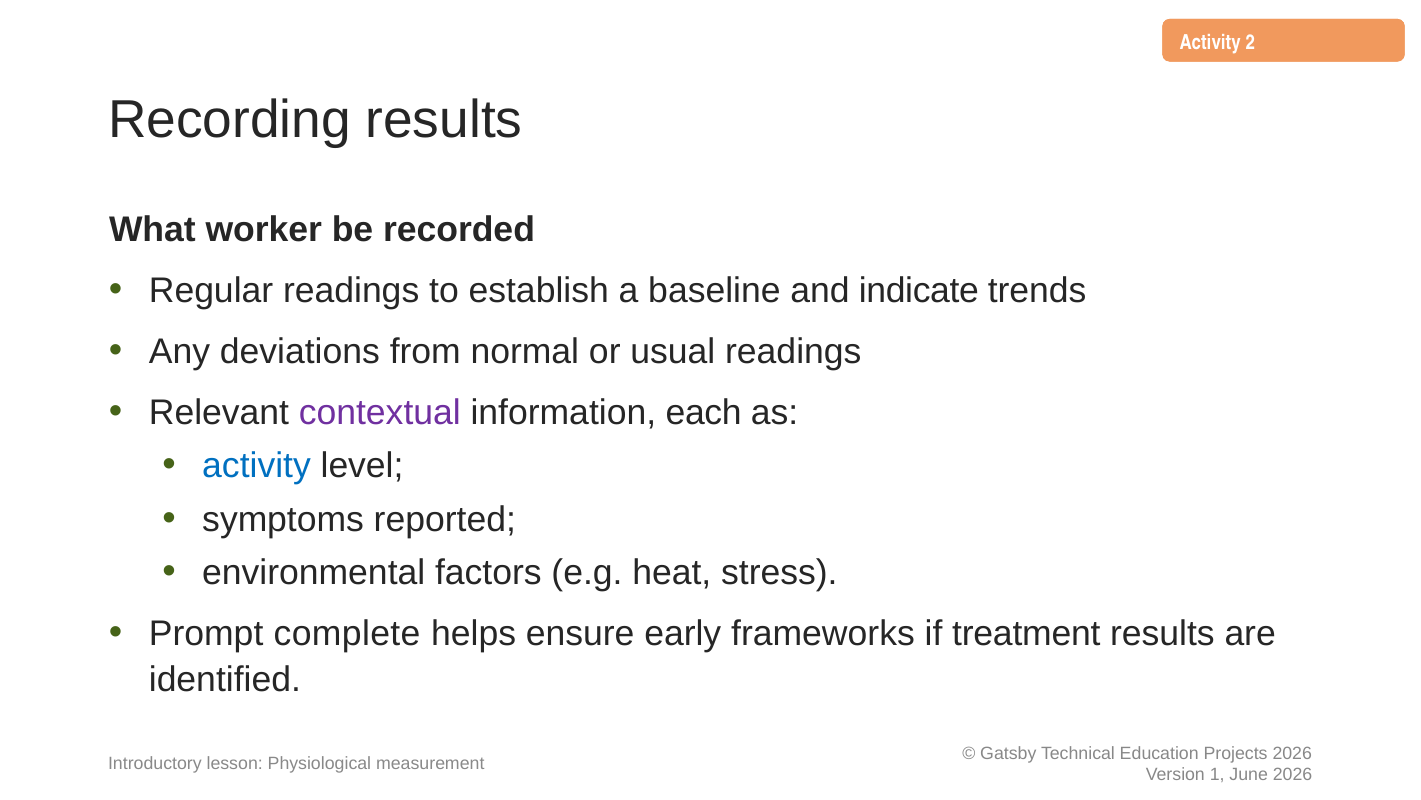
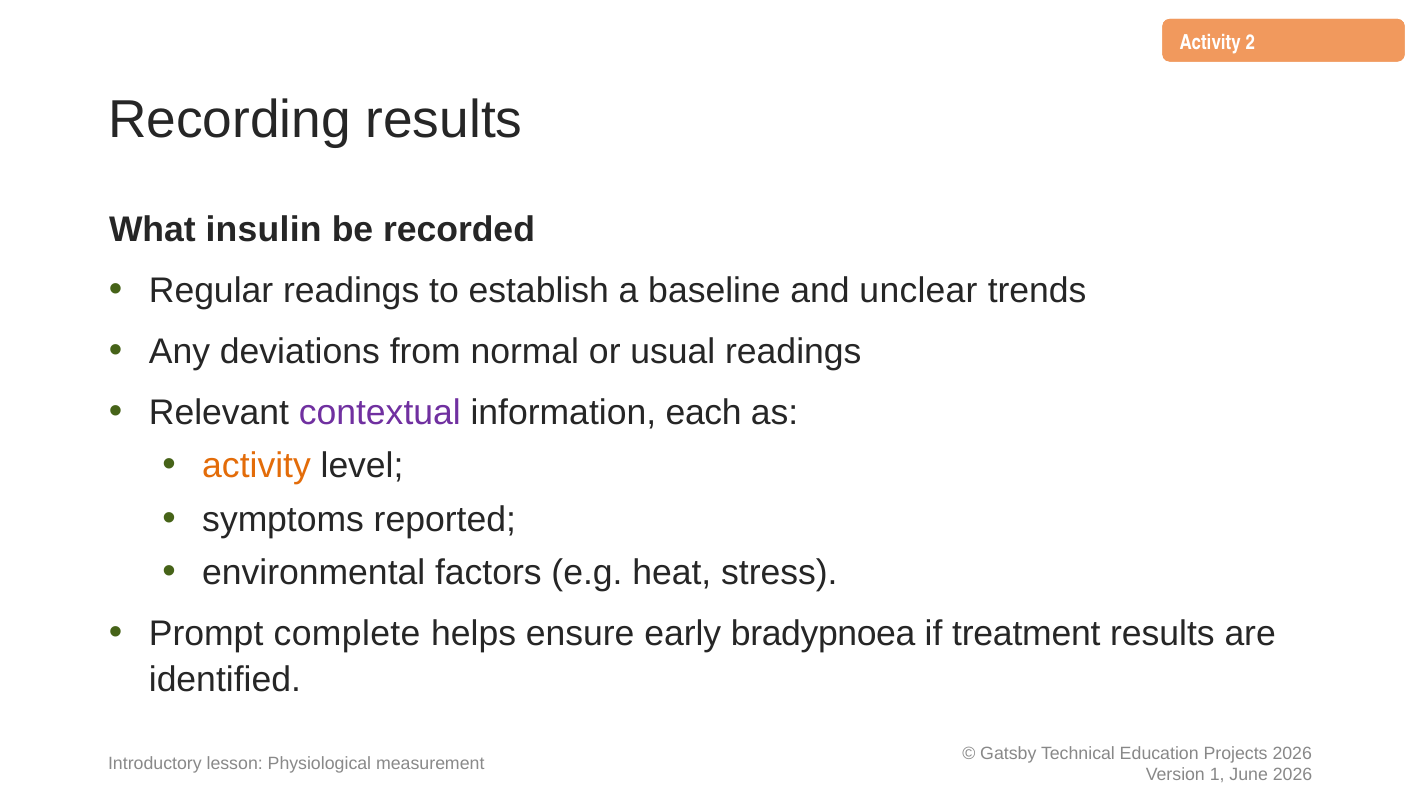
worker: worker -> insulin
indicate: indicate -> unclear
activity at (257, 466) colour: blue -> orange
frameworks: frameworks -> bradypnoea
